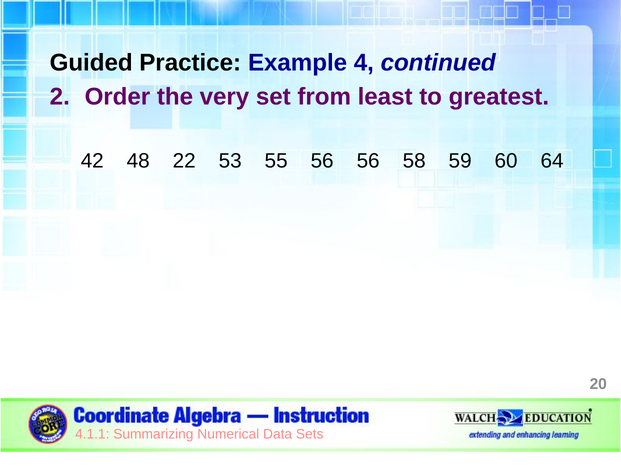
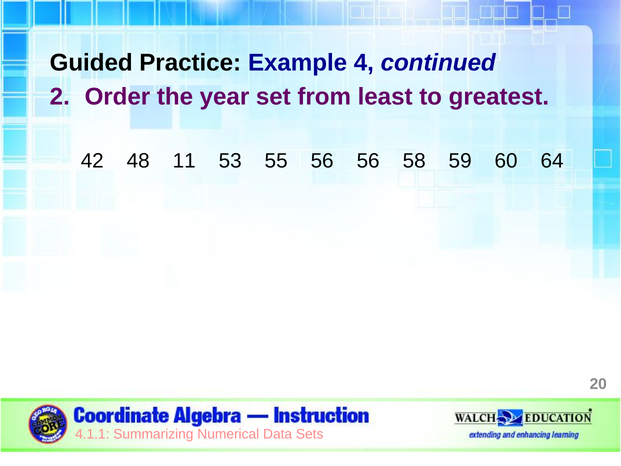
very: very -> year
22: 22 -> 11
